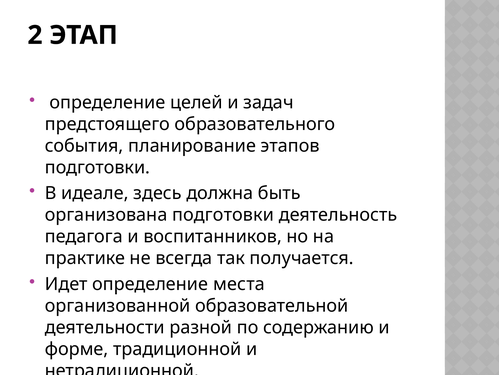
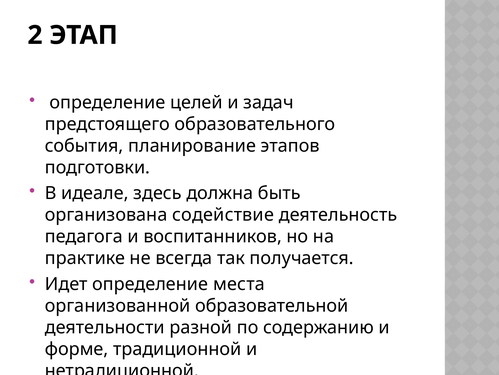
организована подготовки: подготовки -> содействие
